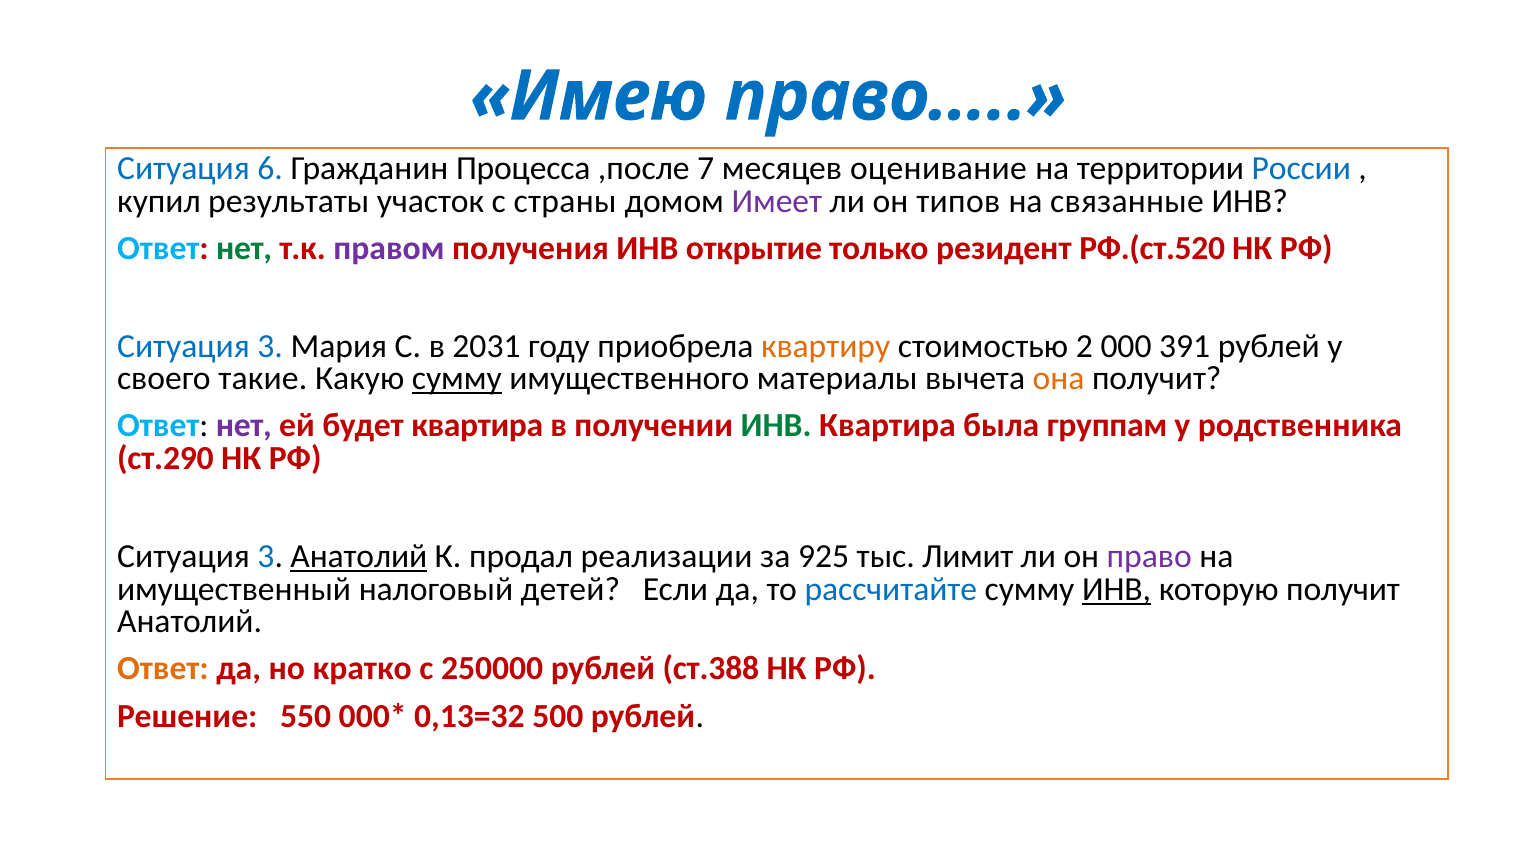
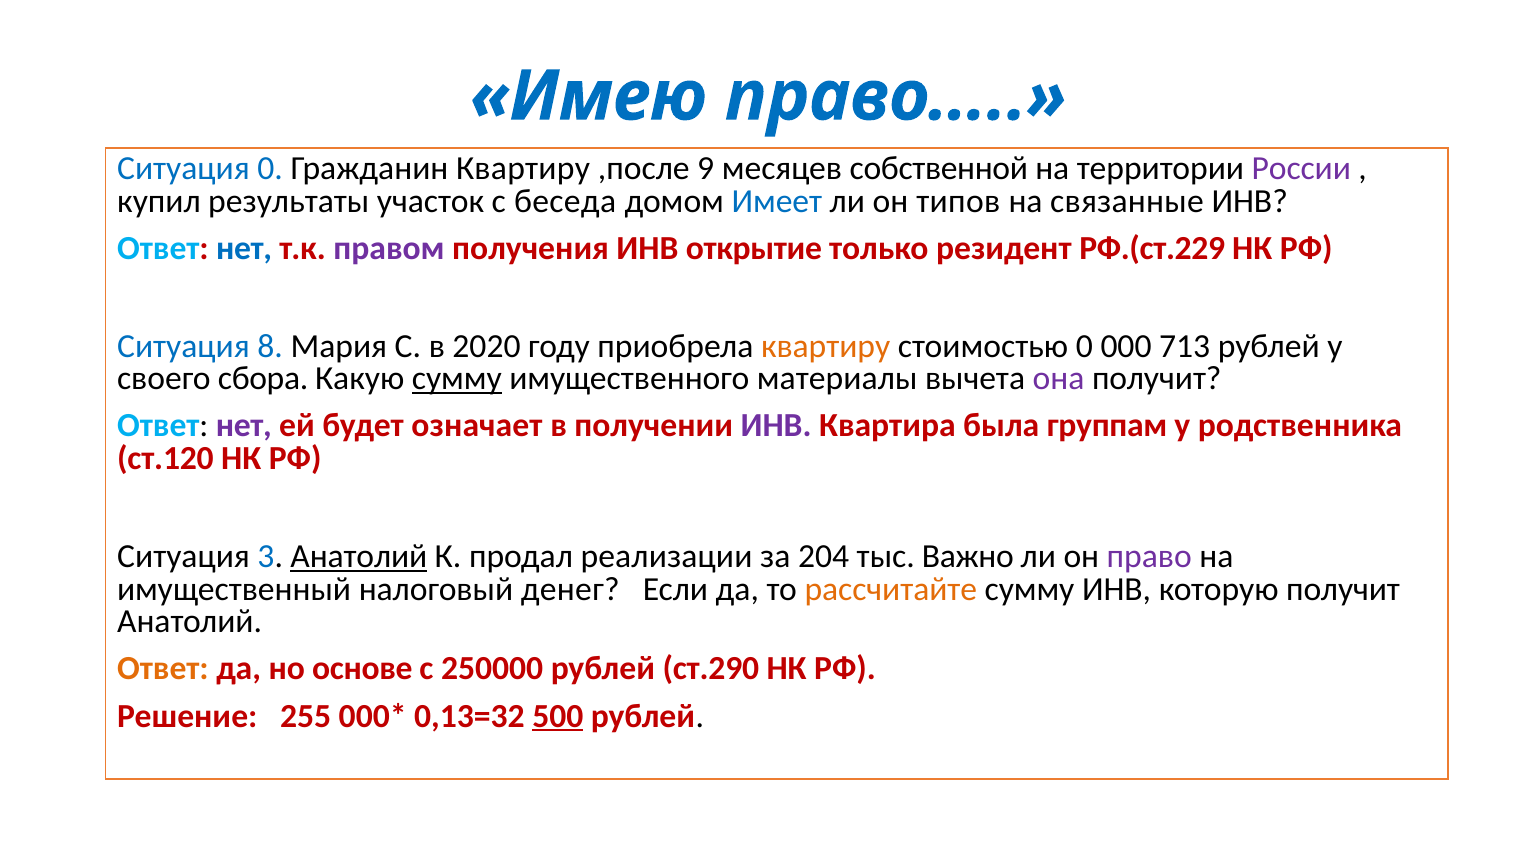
Ситуация 6: 6 -> 0
Гражданин Процесса: Процесса -> Квартиру
7: 7 -> 9
оценивание: оценивание -> собственной
России colour: blue -> purple
страны: страны -> беседа
Имеет colour: purple -> blue
нет at (244, 248) colour: green -> blue
РФ.(ст.520: РФ.(ст.520 -> РФ.(ст.229
3 at (270, 346): 3 -> 8
2031: 2031 -> 2020
стоимостью 2: 2 -> 0
391: 391 -> 713
такие: такие -> сбора
она colour: orange -> purple
будет квартира: квартира -> означает
ИНВ at (776, 426) colour: green -> purple
ст.290: ст.290 -> ст.120
925: 925 -> 204
Лимит: Лимит -> Важно
детей: детей -> денег
рассчитайте colour: blue -> orange
ИНВ at (1117, 589) underline: present -> none
кратко: кратко -> основе
ст.388: ст.388 -> ст.290
550: 550 -> 255
500 underline: none -> present
